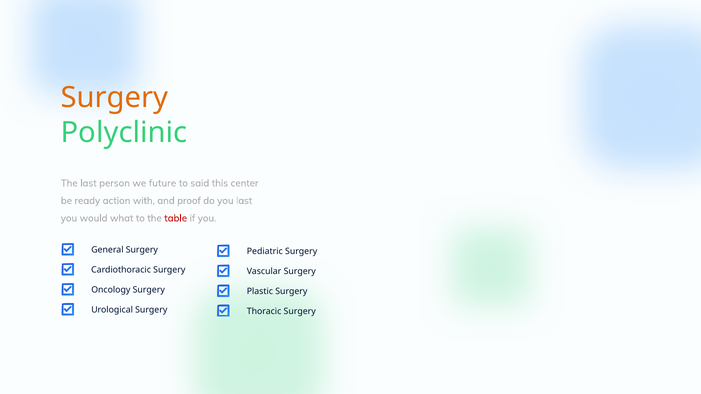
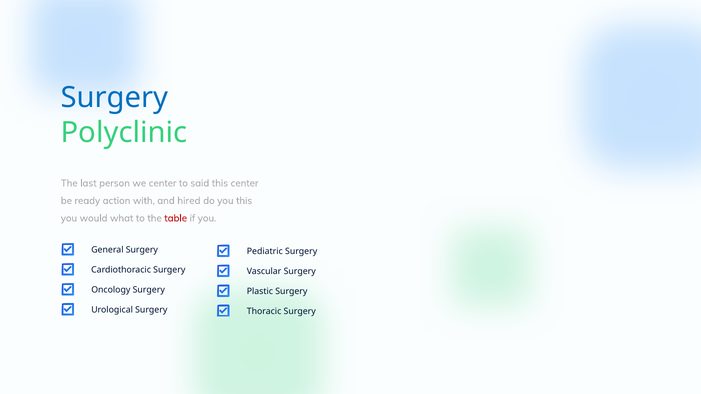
Surgery at (114, 98) colour: orange -> blue
we future: future -> center
proof: proof -> hired
you last: last -> this
